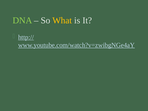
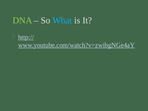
What colour: yellow -> light blue
